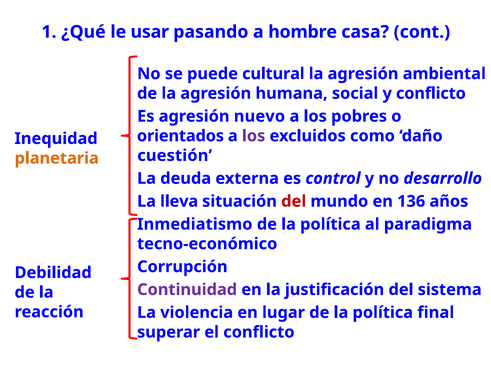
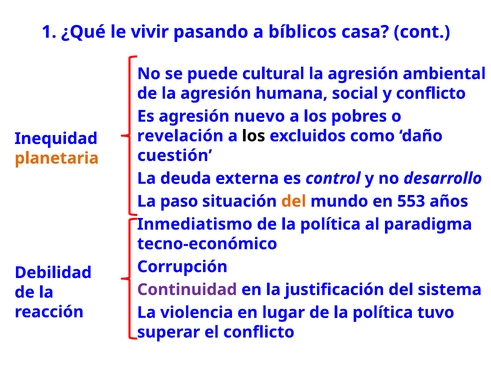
usar: usar -> vivir
hombre: hombre -> bíblicos
orientados: orientados -> revelación
los at (254, 136) colour: purple -> black
lleva: lleva -> paso
del at (294, 201) colour: red -> orange
136: 136 -> 553
final: final -> tuvo
